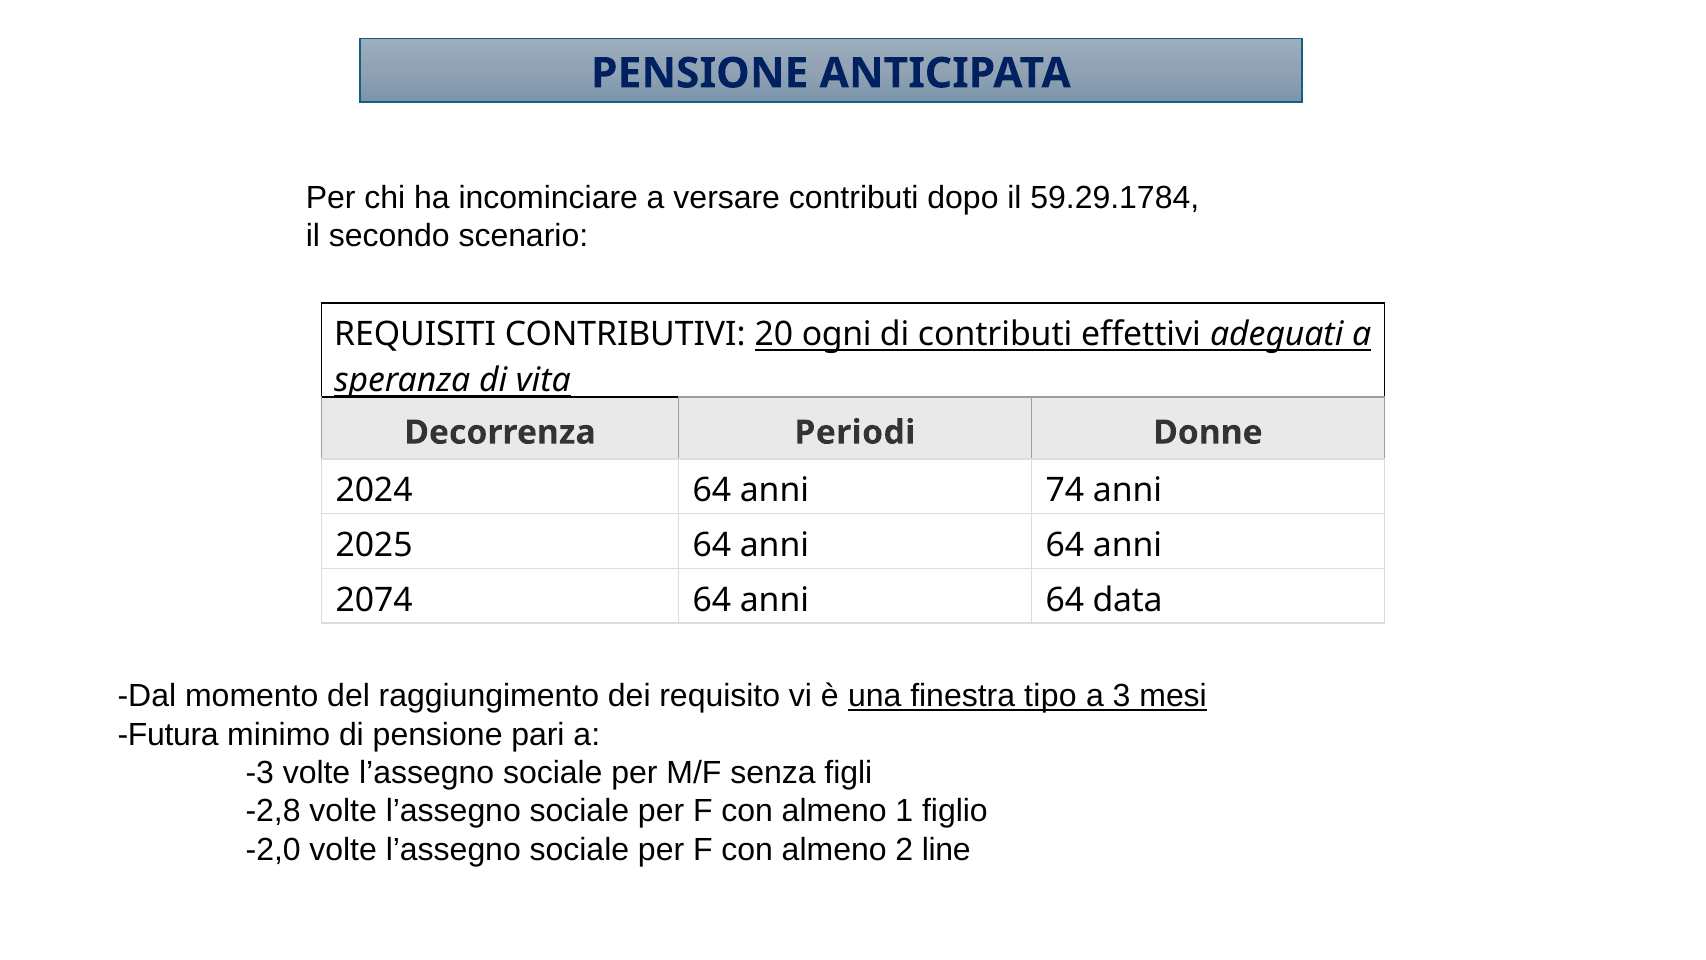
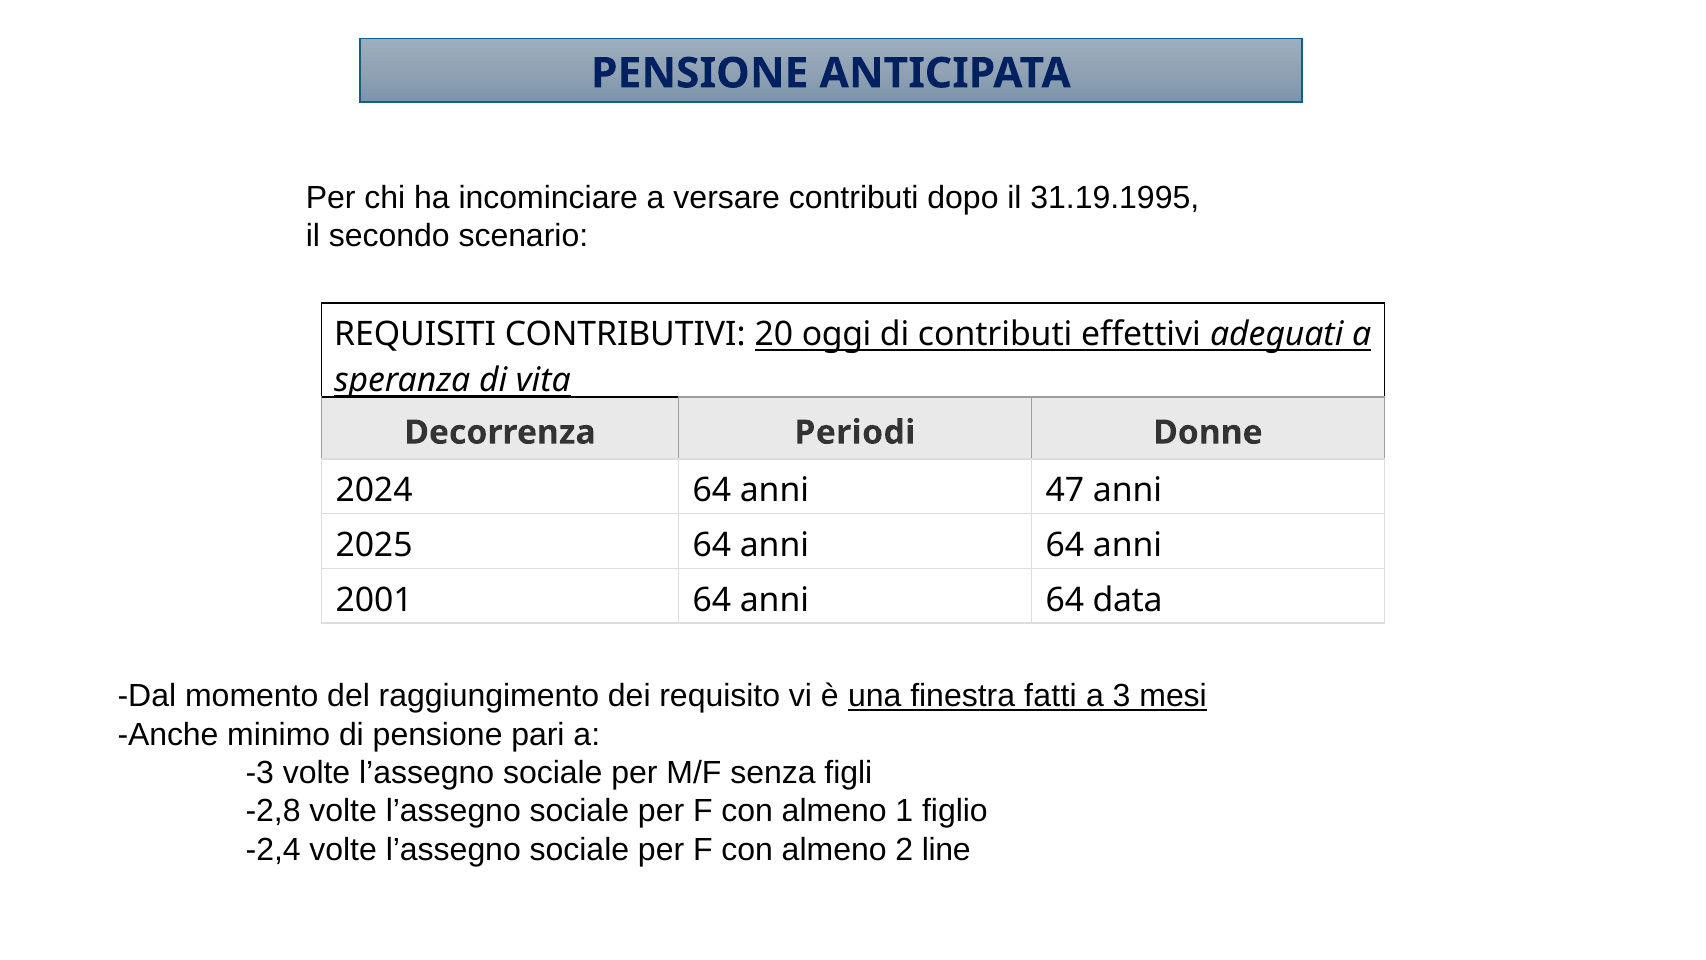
59.29.1784: 59.29.1784 -> 31.19.1995
ogni: ogni -> oggi
74: 74 -> 47
2074: 2074 -> 2001
tipo: tipo -> fatti
Futura: Futura -> Anche
-2,0: -2,0 -> -2,4
